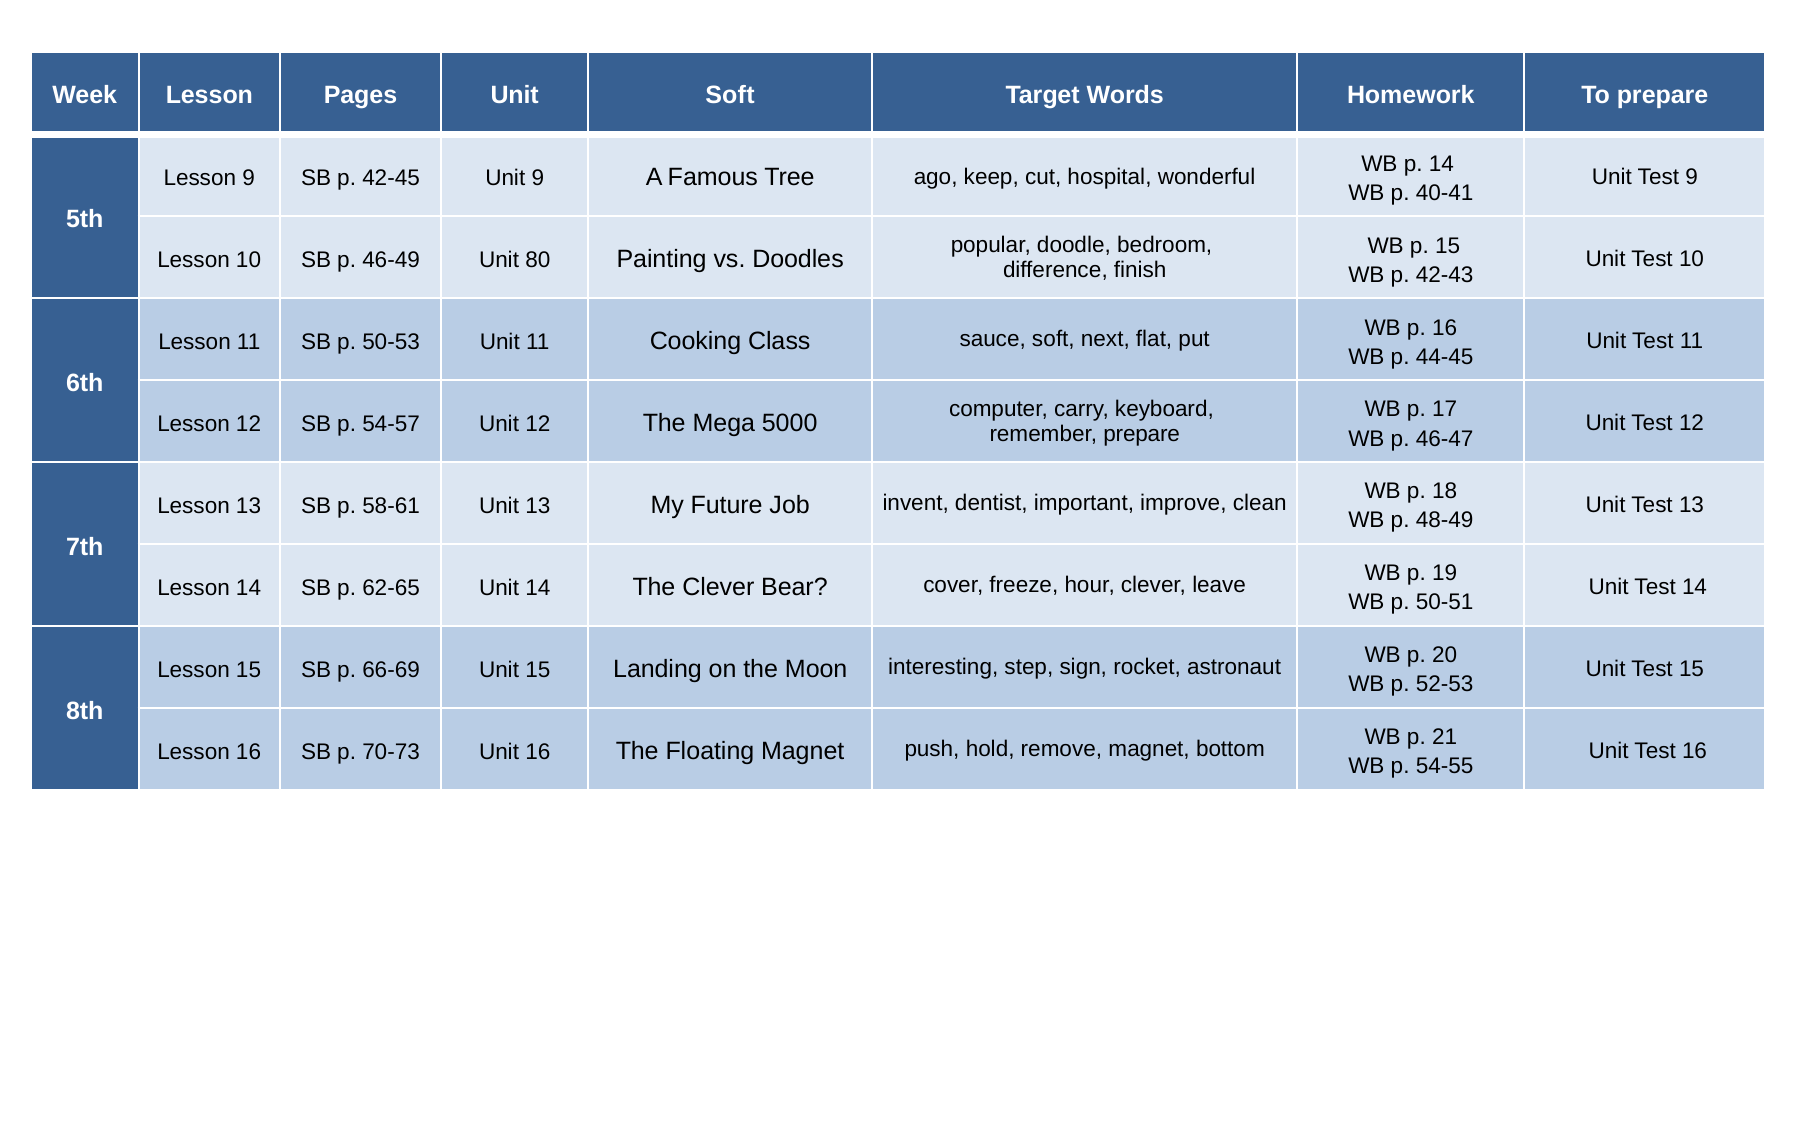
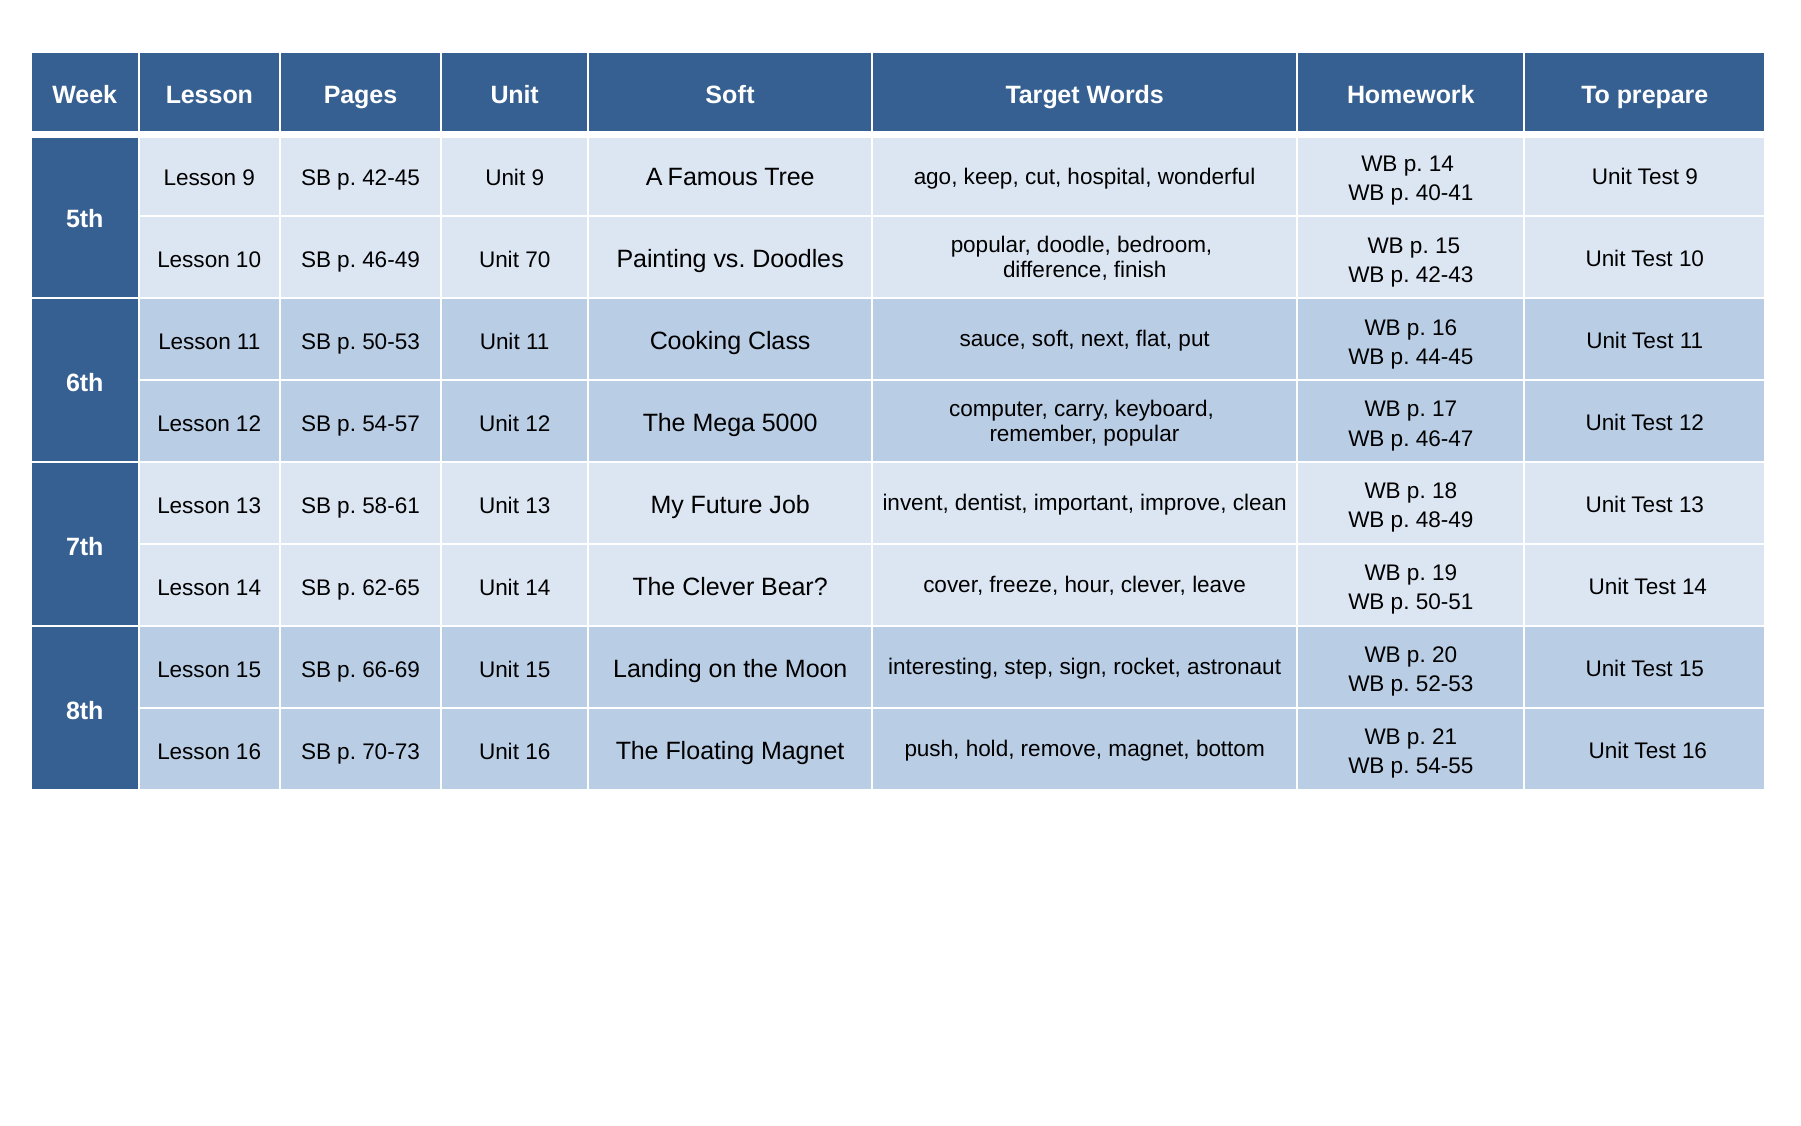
80: 80 -> 70
remember prepare: prepare -> popular
